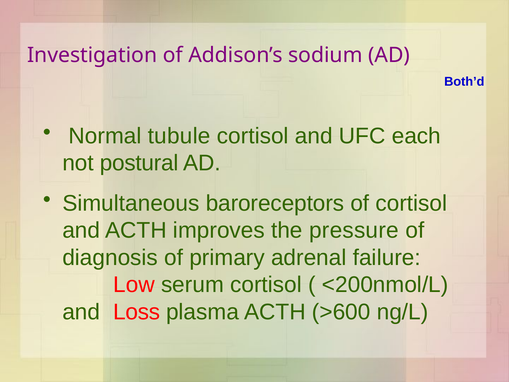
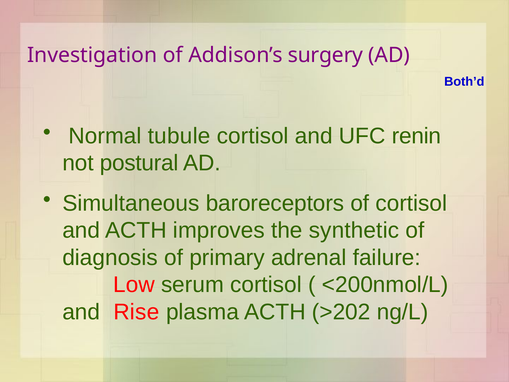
sodium: sodium -> surgery
each: each -> renin
pressure: pressure -> synthetic
Loss: Loss -> Rise
>600: >600 -> >202
